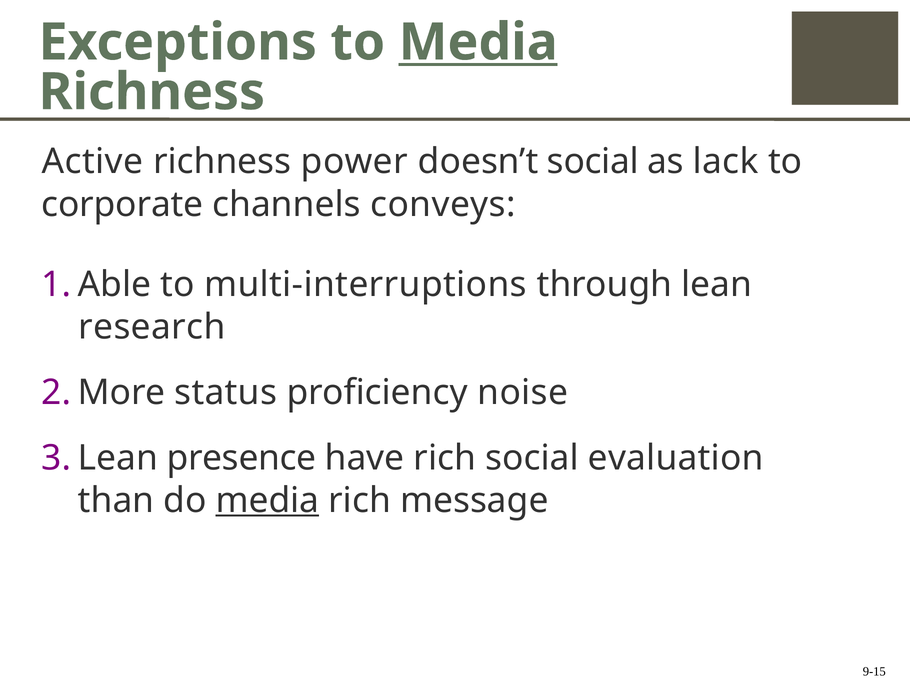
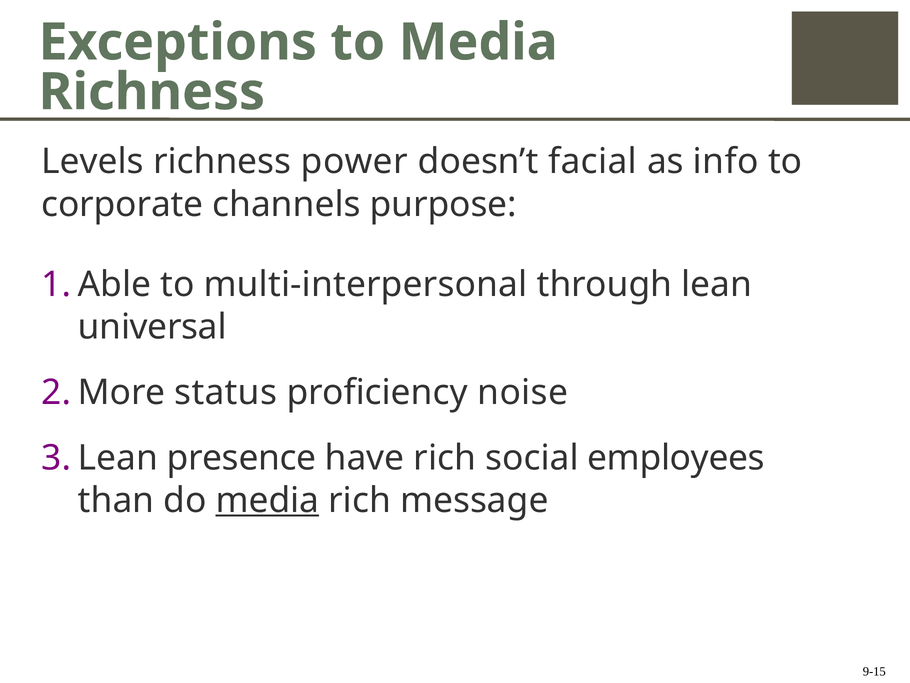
Media at (478, 42) underline: present -> none
Active: Active -> Levels
doesn’t social: social -> facial
lack: lack -> info
conveys: conveys -> purpose
multi-interruptions: multi-interruptions -> multi-interpersonal
research: research -> universal
evaluation: evaluation -> employees
